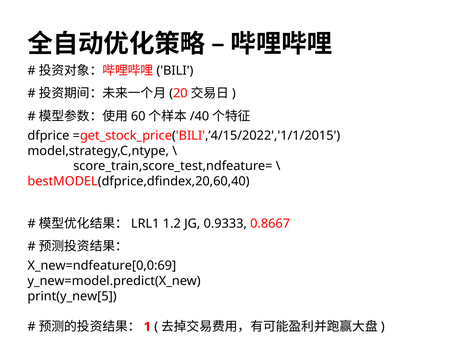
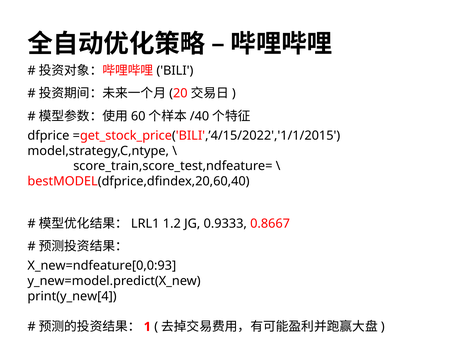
X_new=ndfeature[0,0:69: X_new=ndfeature[0,0:69 -> X_new=ndfeature[0,0:93
print(y_new[5: print(y_new[5 -> print(y_new[4
